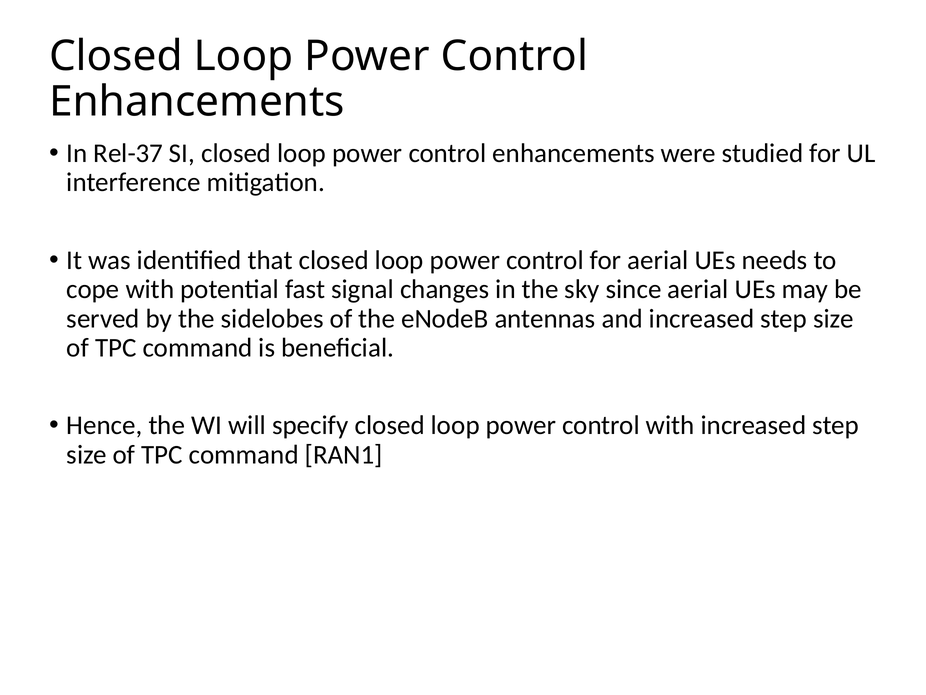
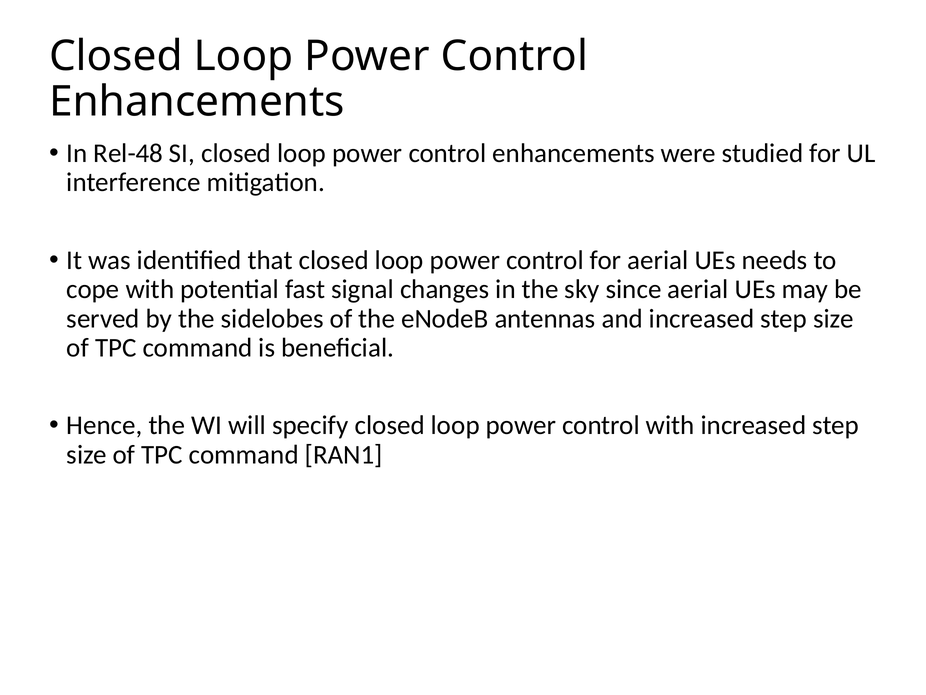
Rel-37: Rel-37 -> Rel-48
